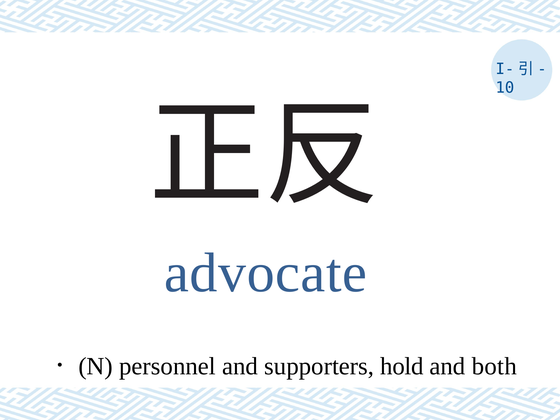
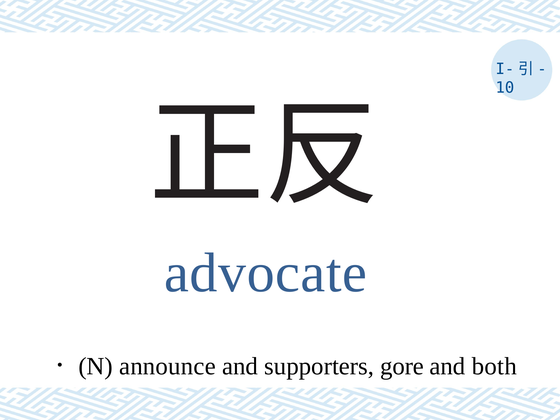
personnel: personnel -> announce
hold: hold -> gore
